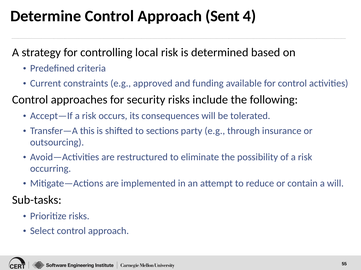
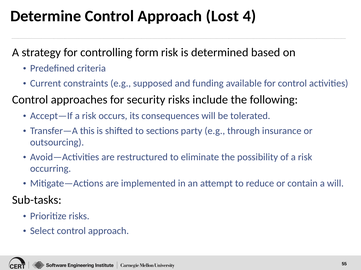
Sent: Sent -> Lost
local: local -> form
approved: approved -> supposed
